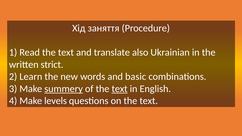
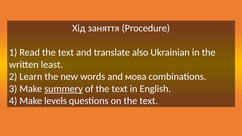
strict: strict -> least
basic: basic -> мова
text at (120, 89) underline: present -> none
